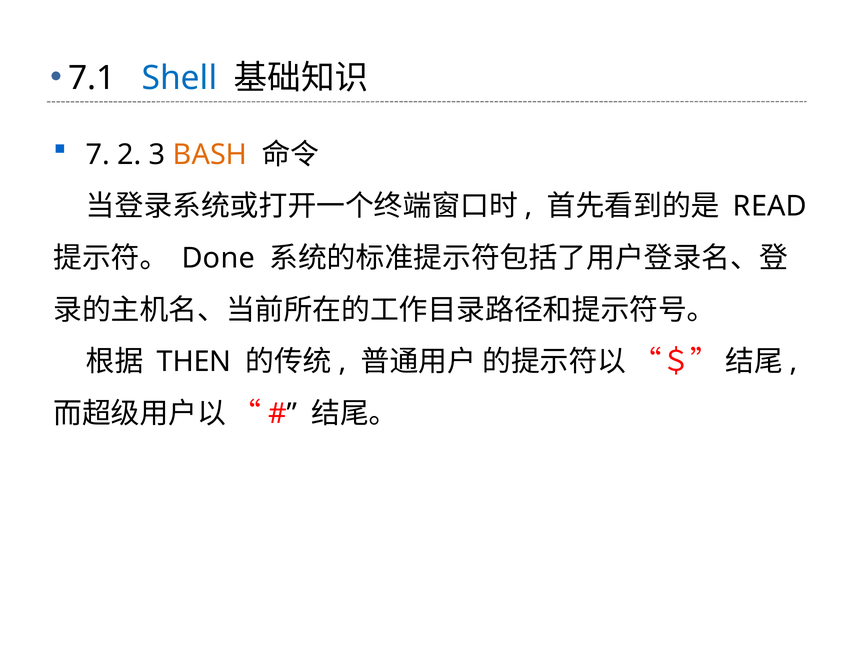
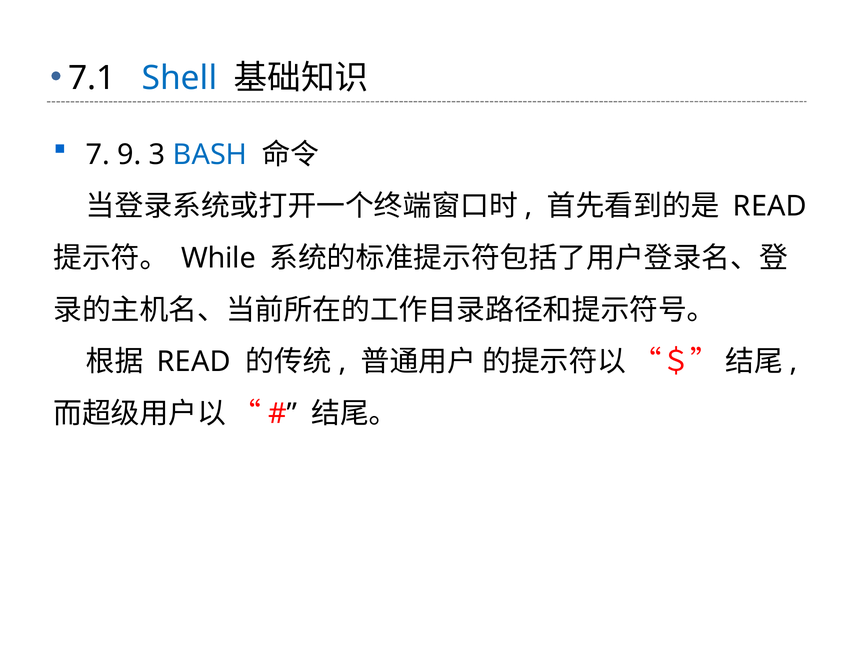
2: 2 -> 9
BASH colour: orange -> blue
Done: Done -> While
THEN at (194, 362): THEN -> READ
